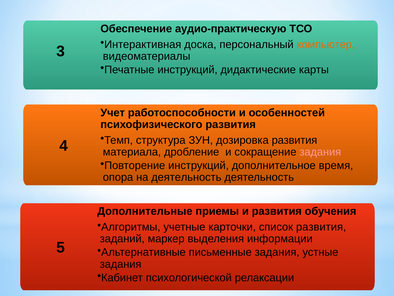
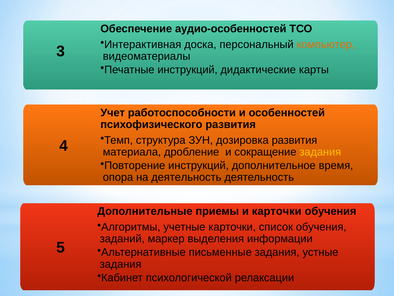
аудио-практическую: аудио-практическую -> аудио-особенностей
задания at (320, 152) colour: pink -> yellow
и развития: развития -> карточки
список развития: развития -> обучения
